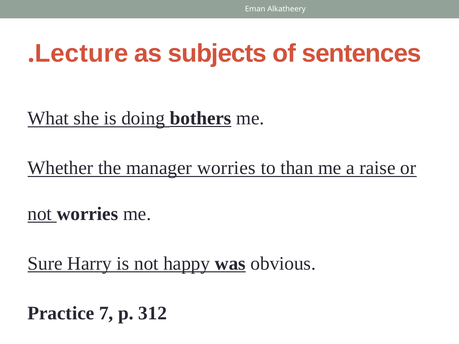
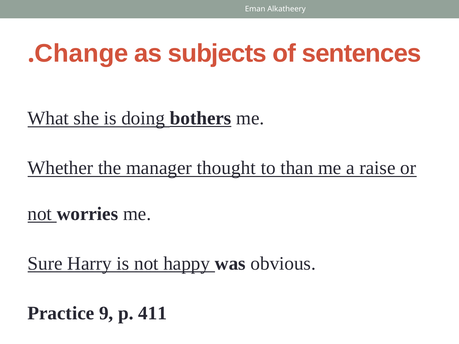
Lecture: Lecture -> Change
manager worries: worries -> thought
was underline: present -> none
7: 7 -> 9
312: 312 -> 411
